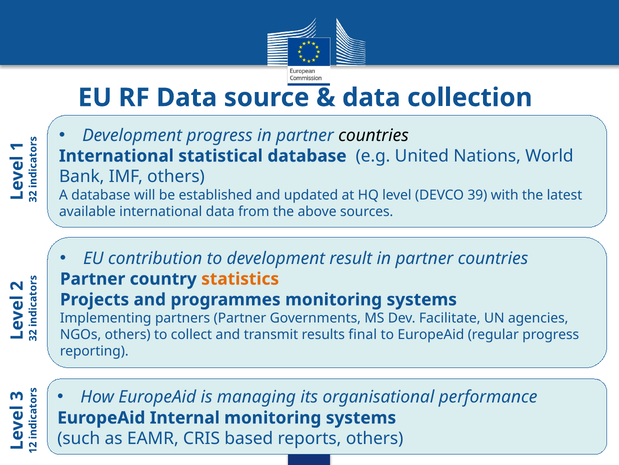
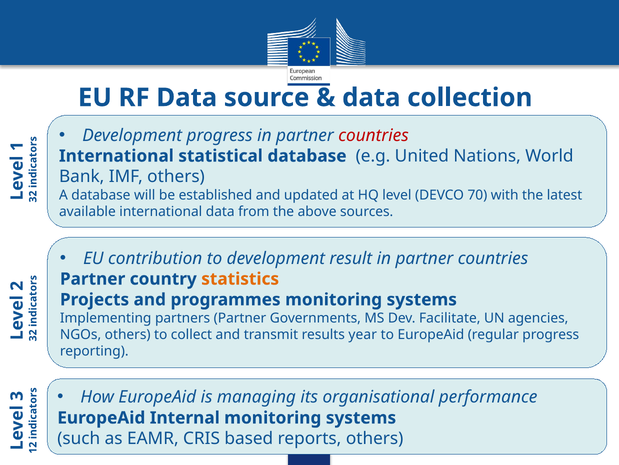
countries at (374, 135) colour: black -> red
39: 39 -> 70
final: final -> year
